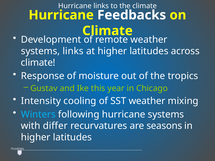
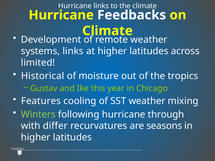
climate at (38, 63): climate -> limited
Response: Response -> Historical
Intensity: Intensity -> Features
Winters colour: light blue -> light green
hurricane systems: systems -> through
